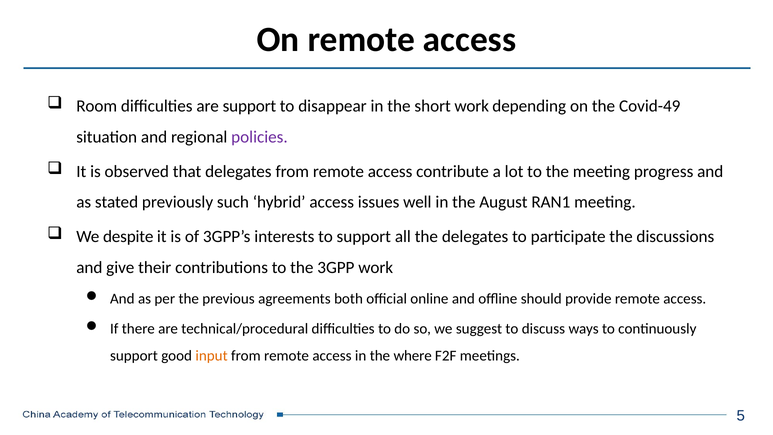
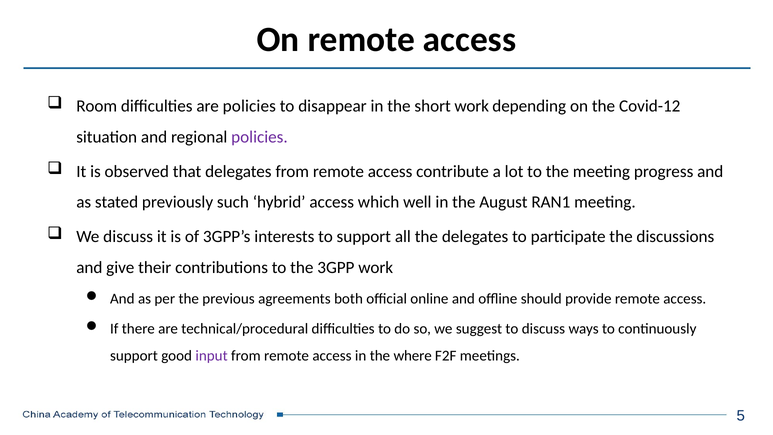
are support: support -> policies
Covid-49: Covid-49 -> Covid-12
issues: issues -> which
We despite: despite -> discuss
input colour: orange -> purple
